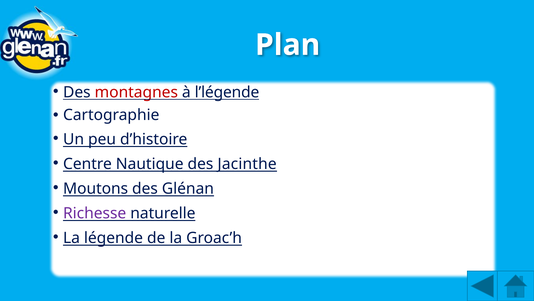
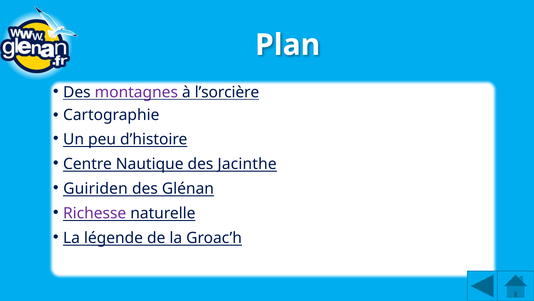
montagnes colour: red -> purple
l’légende: l’légende -> l’sorcière
Moutons: Moutons -> Guiriden
